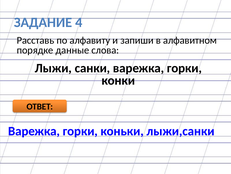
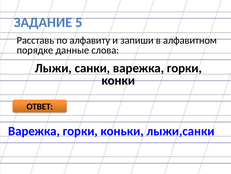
4: 4 -> 5
